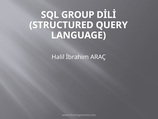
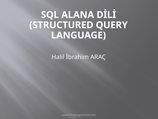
GROUP: GROUP -> ALANA
